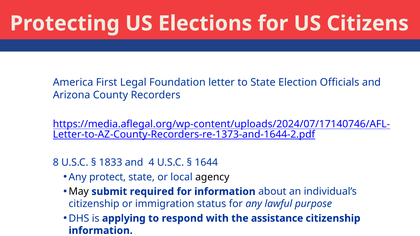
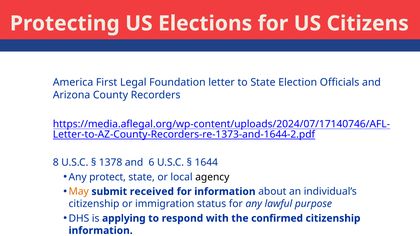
1833: 1833 -> 1378
4: 4 -> 6
May colour: black -> orange
required: required -> received
assistance: assistance -> confirmed
